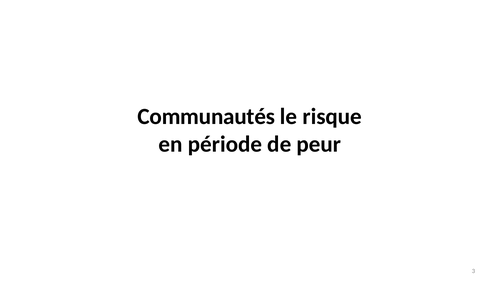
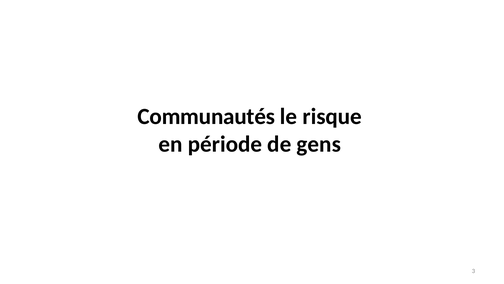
peur: peur -> gens
